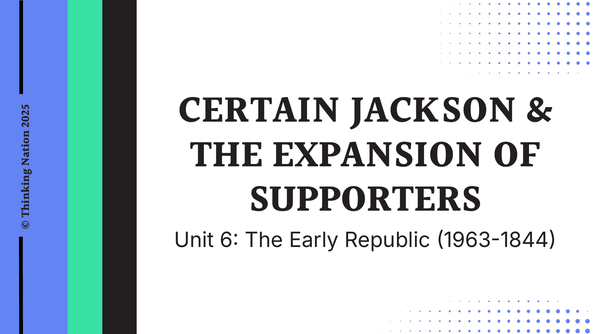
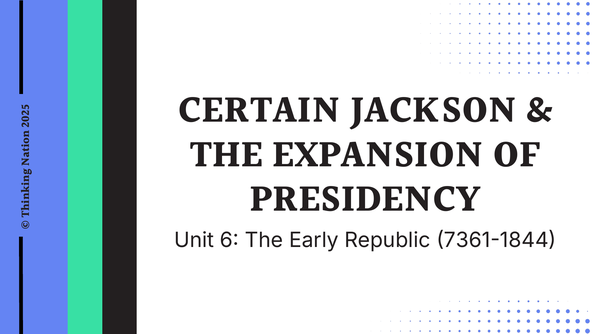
SUPPORTERS: SUPPORTERS -> PRESIDENCY
1963-1844: 1963-1844 -> 7361-1844
